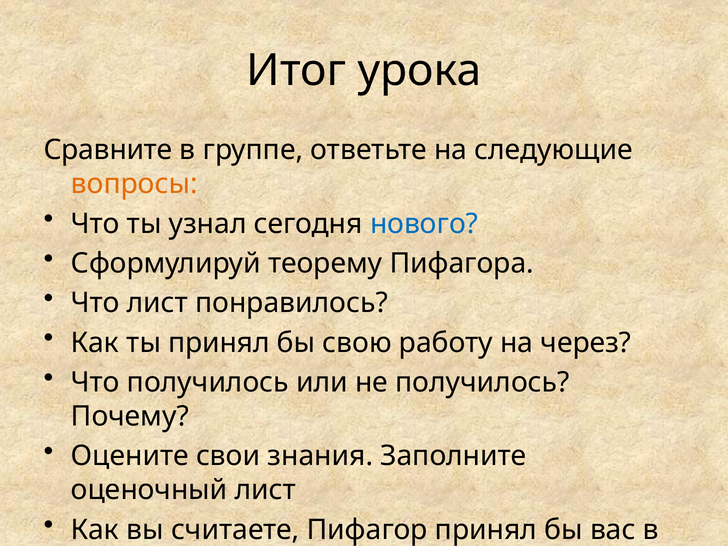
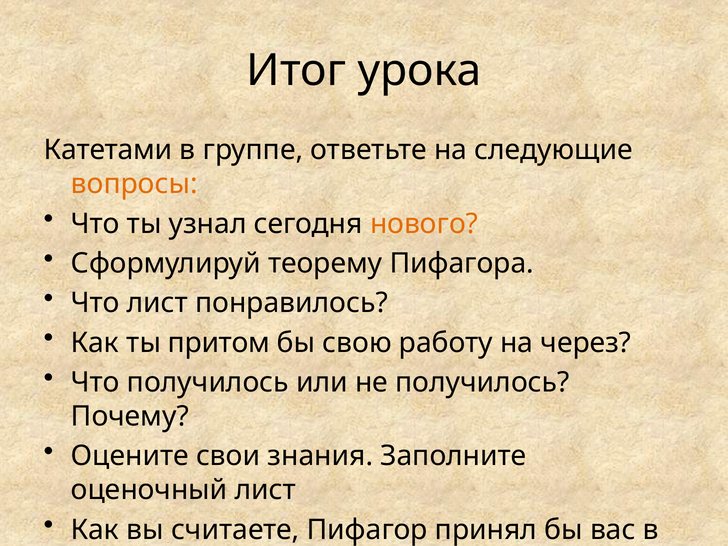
Сравните: Сравните -> Катетами
нового colour: blue -> orange
ты принял: принял -> притом
